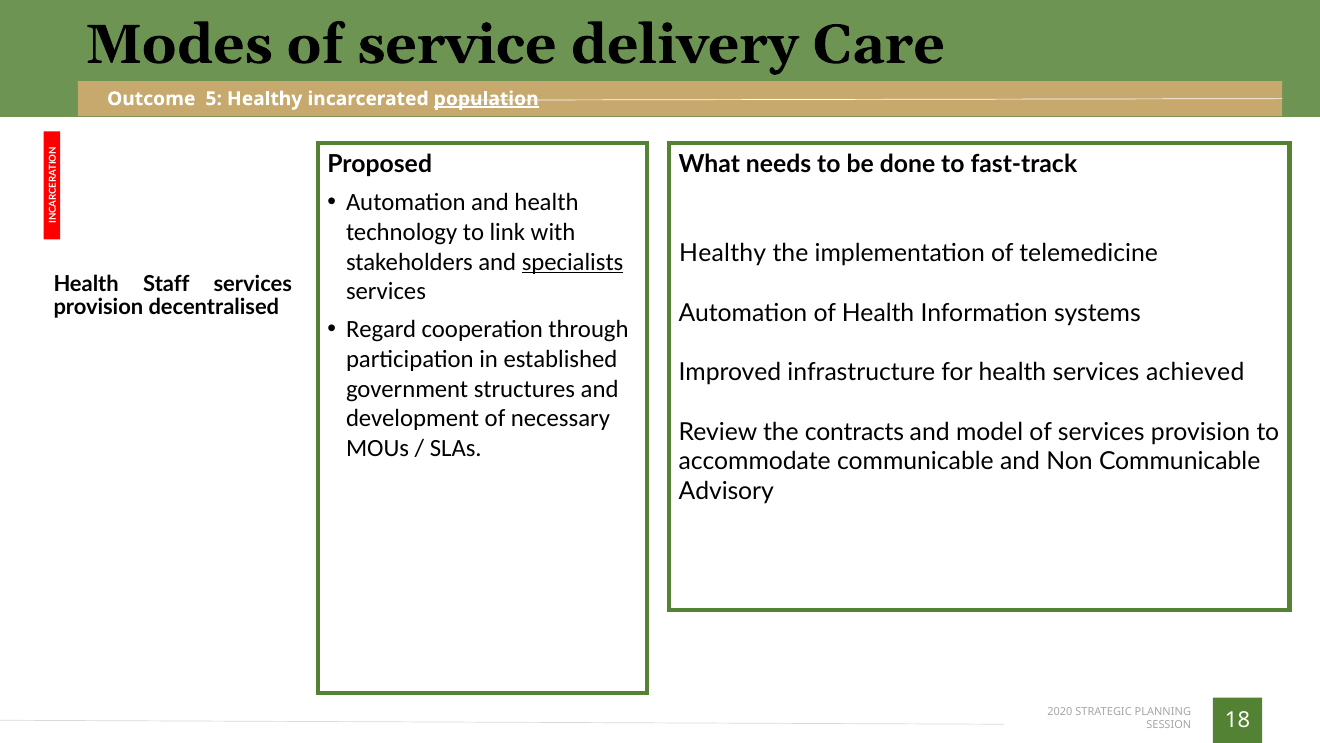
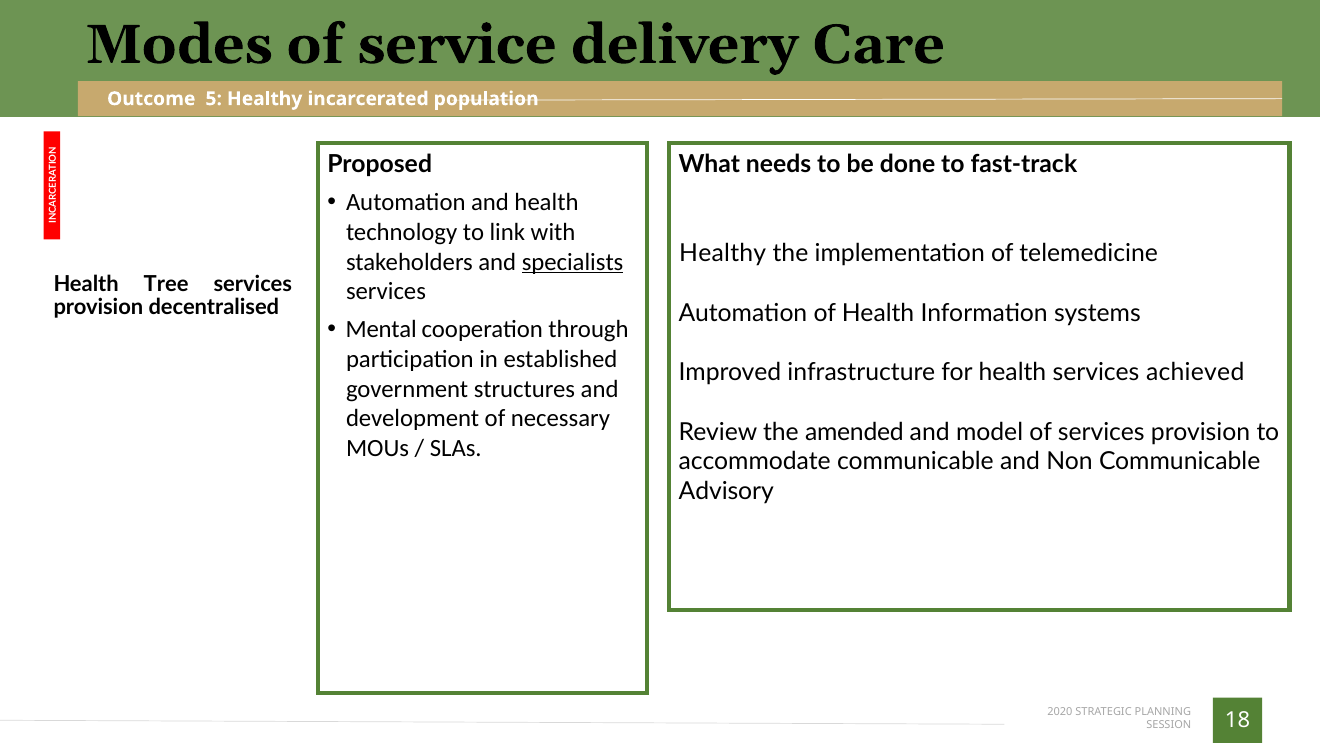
population underline: present -> none
Staff: Staff -> Tree
Regard: Regard -> Mental
contracts: contracts -> amended
